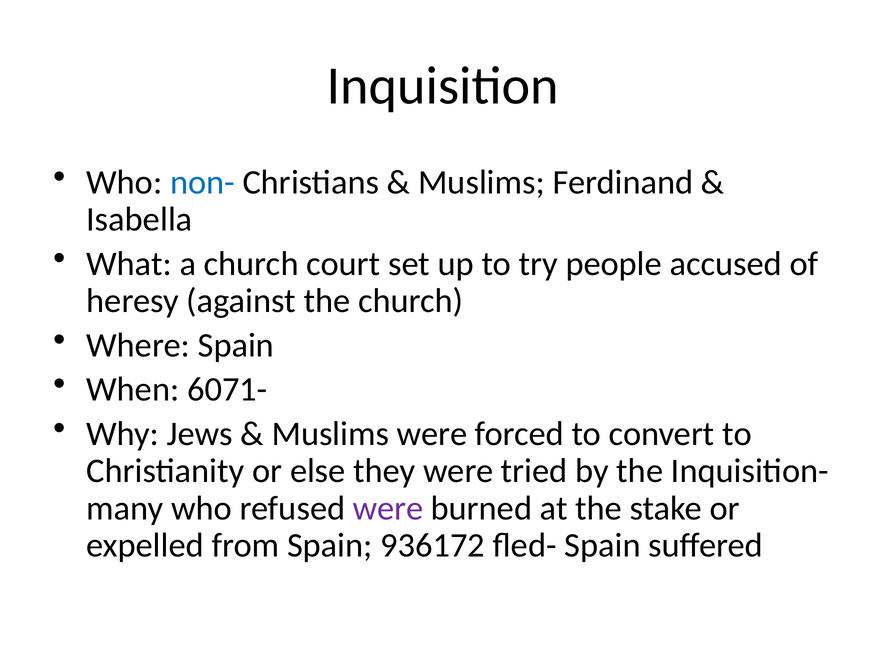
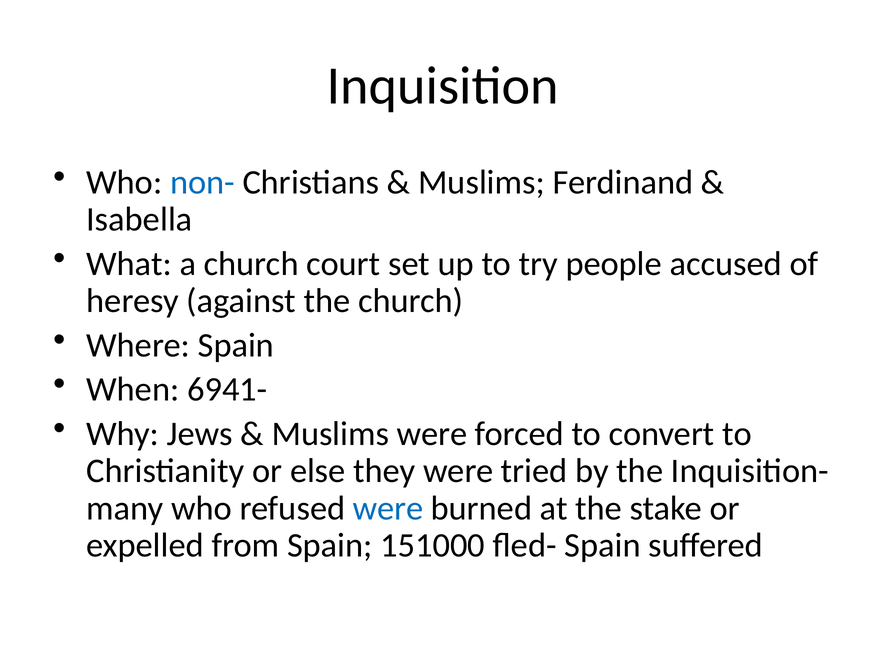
6071-: 6071- -> 6941-
were at (388, 509) colour: purple -> blue
936172: 936172 -> 151000
